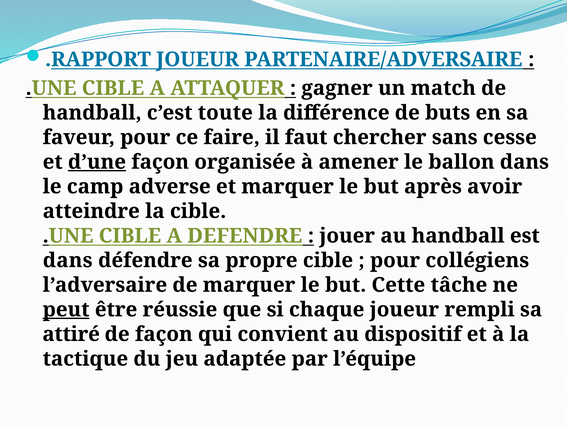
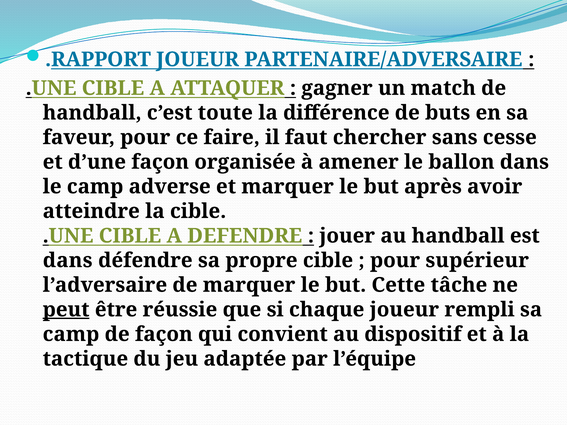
d’une underline: present -> none
collégiens: collégiens -> supérieur
attiré at (71, 334): attiré -> camp
